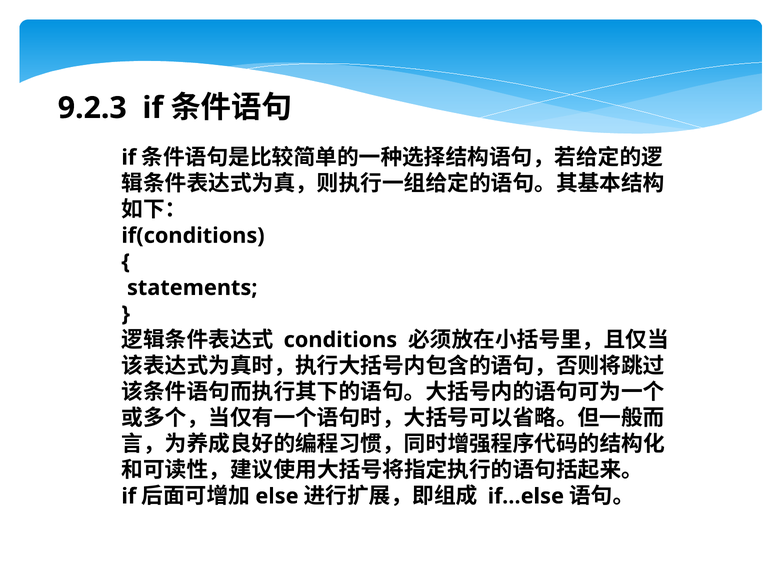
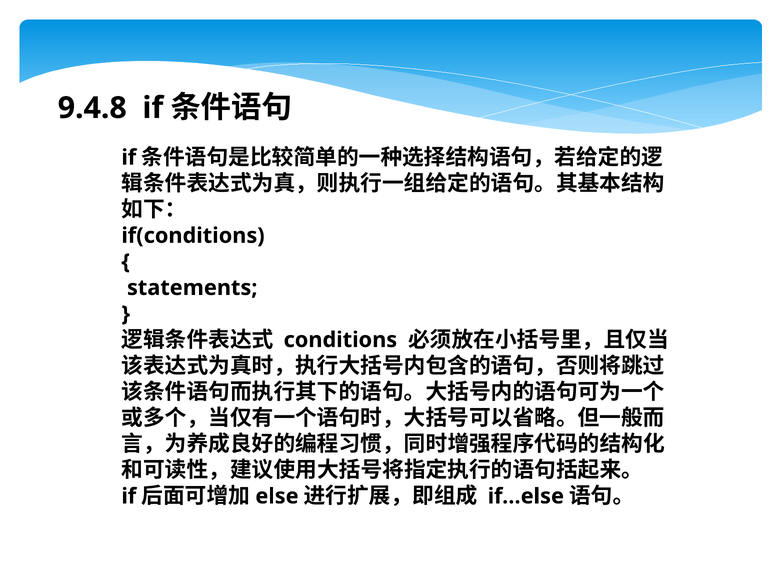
9.2.3: 9.2.3 -> 9.4.8
